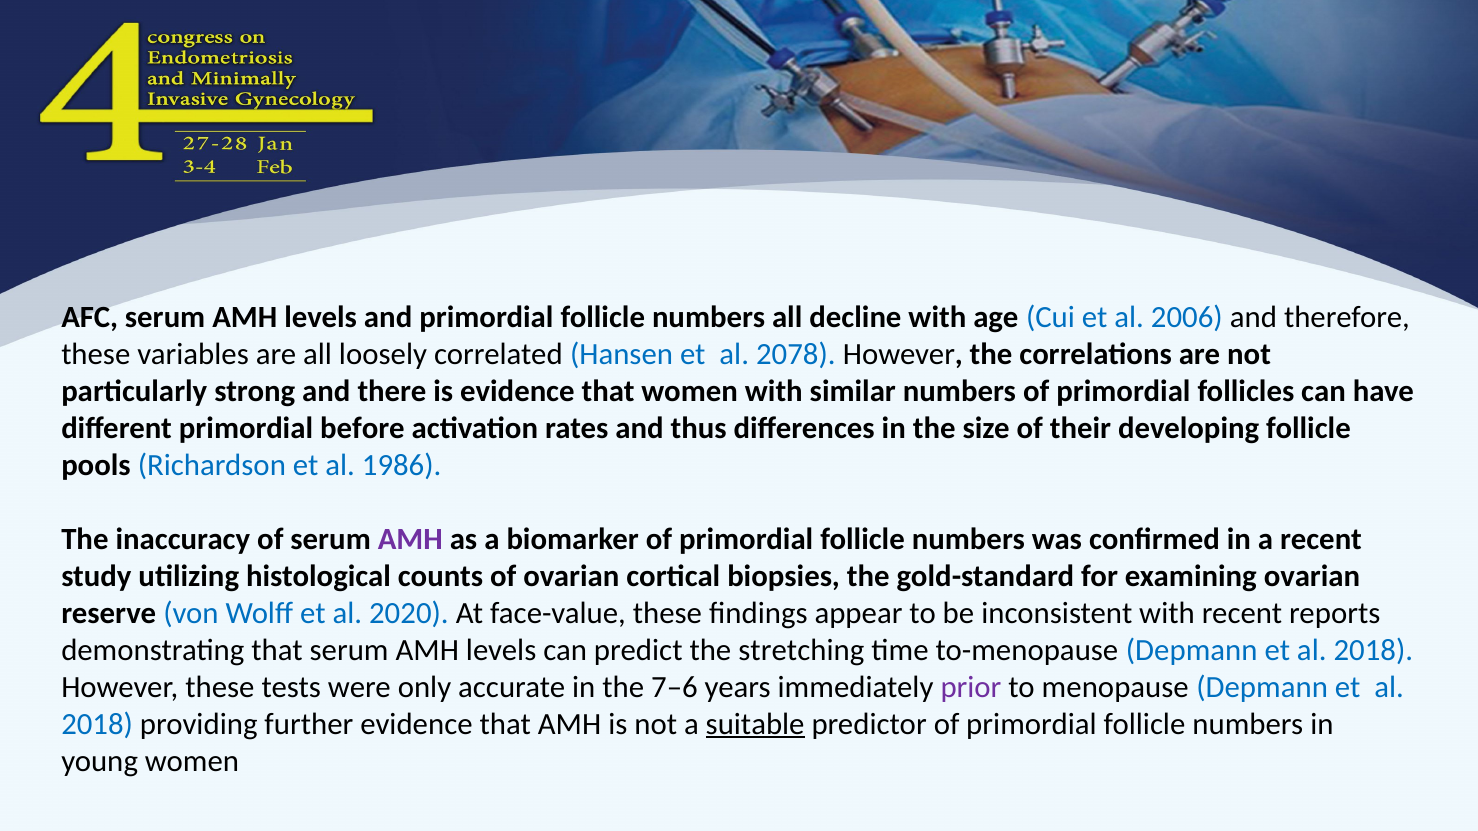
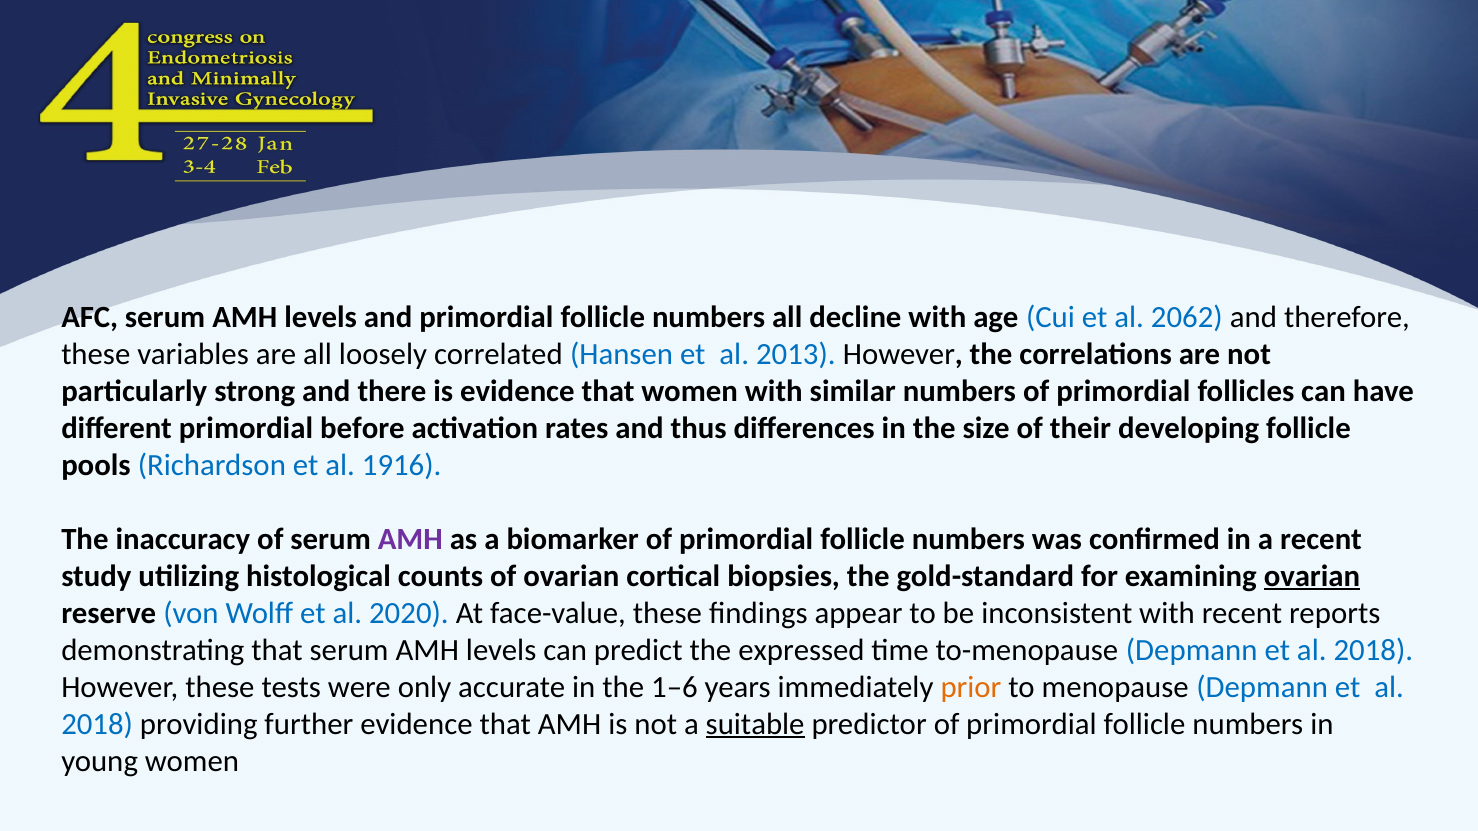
2006: 2006 -> 2062
2078: 2078 -> 2013
1986: 1986 -> 1916
ovarian at (1312, 576) underline: none -> present
stretching: stretching -> expressed
7–6: 7–6 -> 1–6
prior colour: purple -> orange
